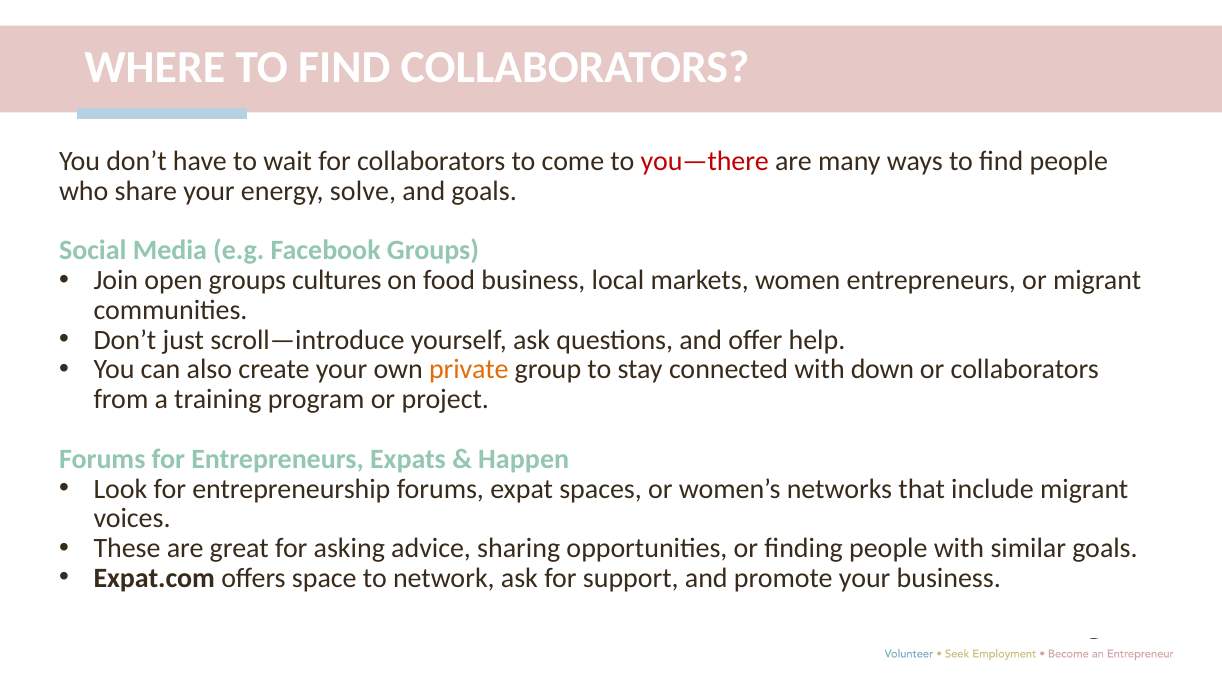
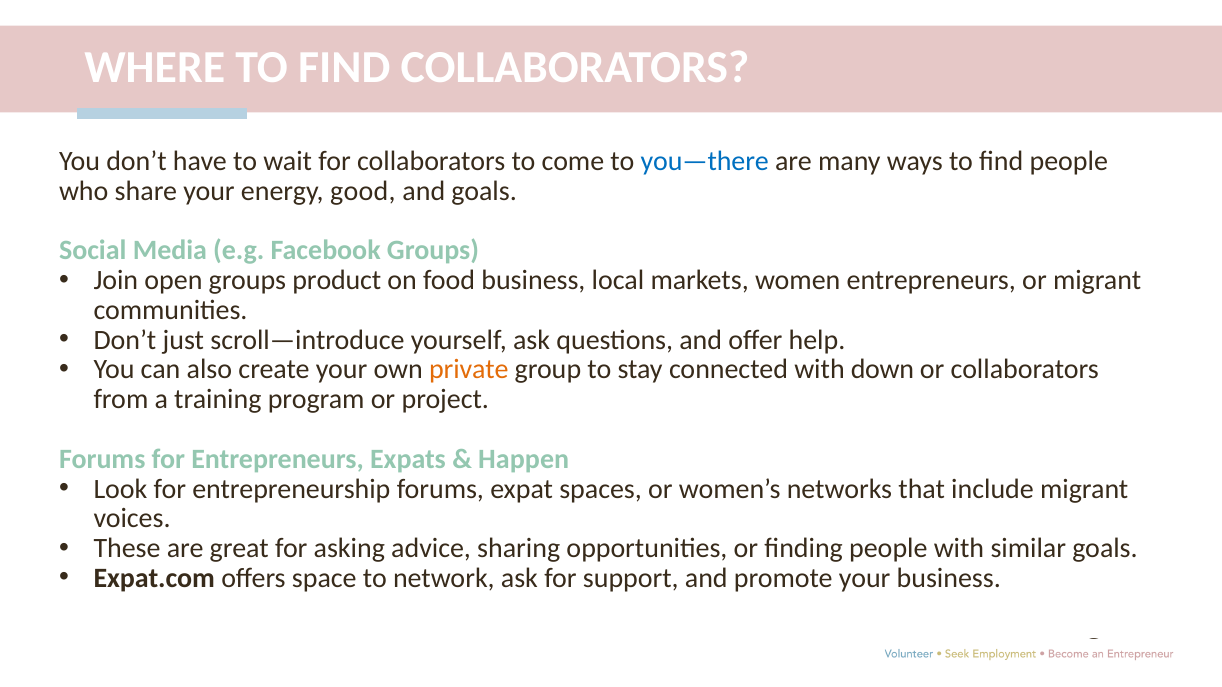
you—there colour: red -> blue
solve: solve -> good
cultures: cultures -> product
